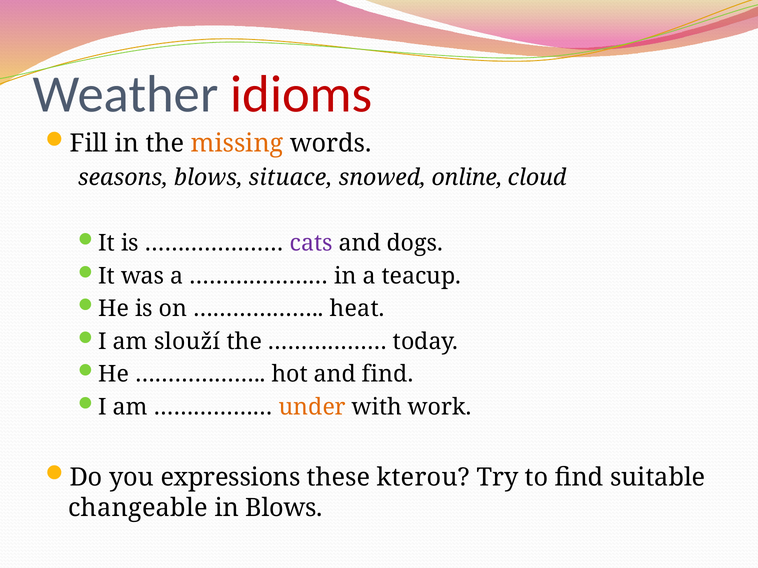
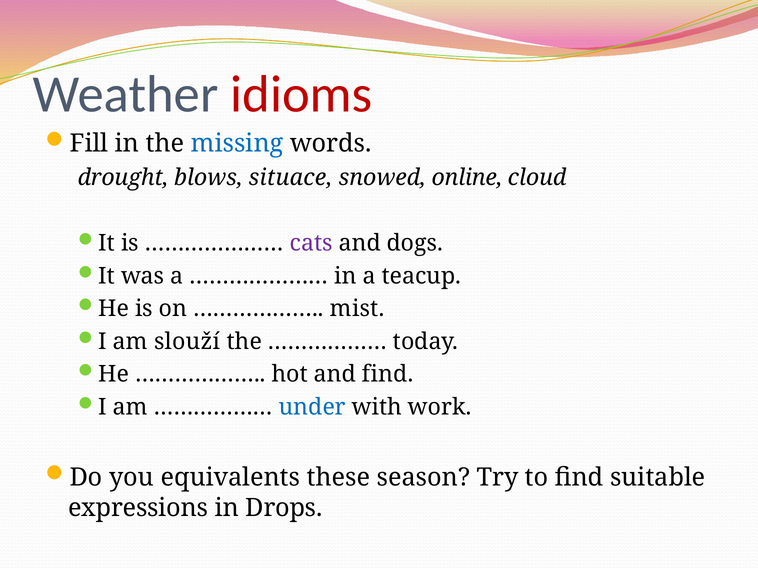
missing colour: orange -> blue
seasons: seasons -> drought
heat: heat -> mist
under colour: orange -> blue
expressions: expressions -> equivalents
kterou: kterou -> season
changeable: changeable -> expressions
in Blows: Blows -> Drops
